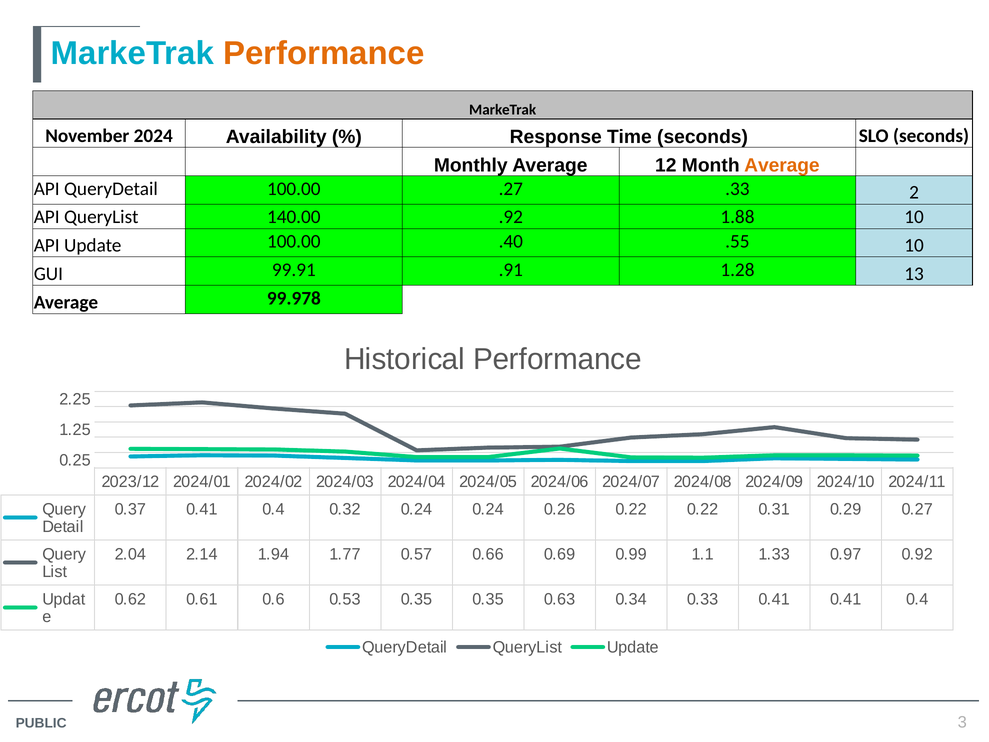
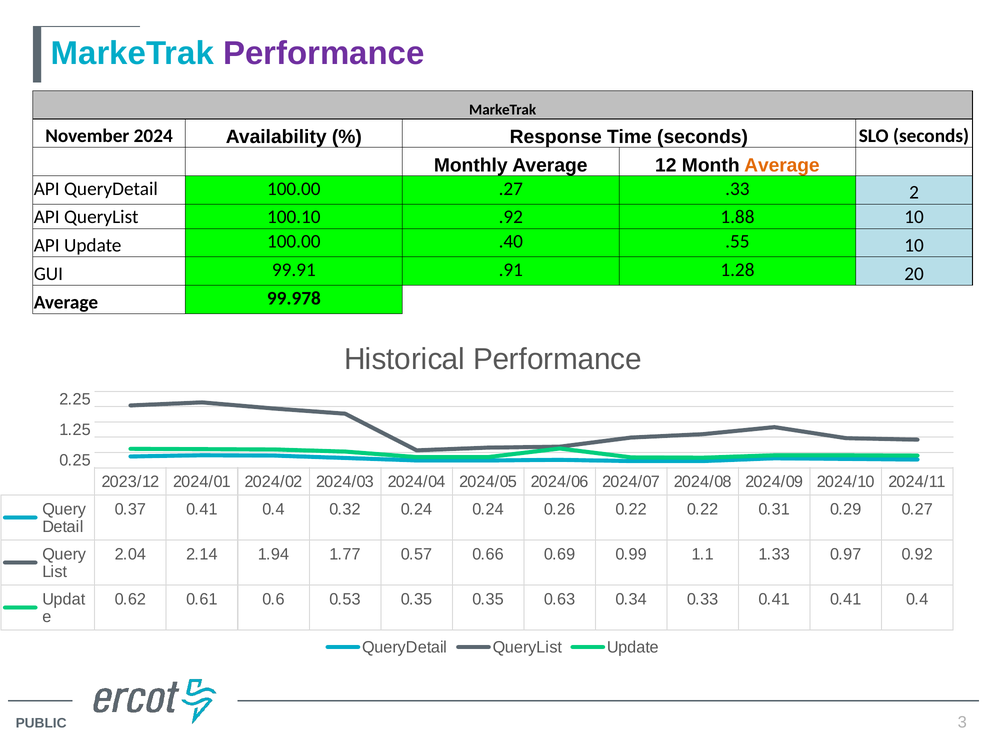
Performance at (324, 53) colour: orange -> purple
140.00: 140.00 -> 100.10
13: 13 -> 20
